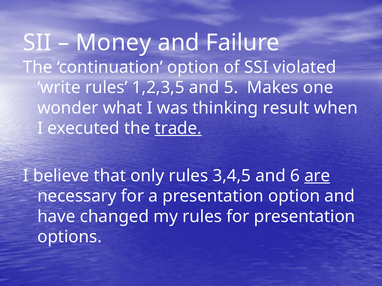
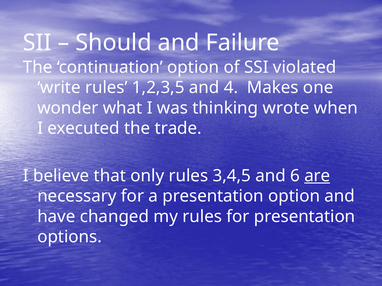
Money: Money -> Should
5: 5 -> 4
result: result -> wrote
trade underline: present -> none
